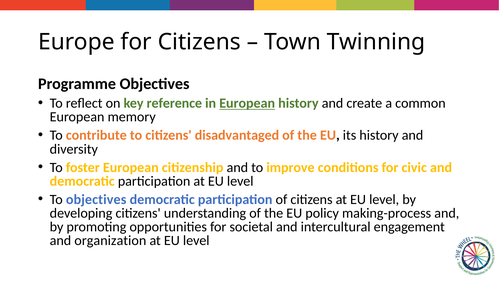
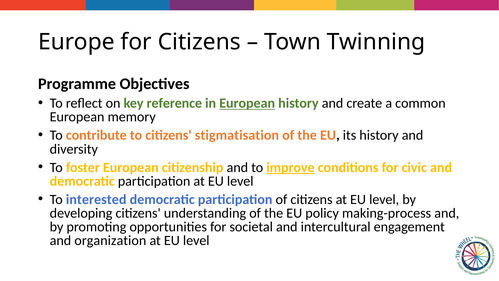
disadvantaged: disadvantaged -> stigmatisation
improve underline: none -> present
To objectives: objectives -> interested
